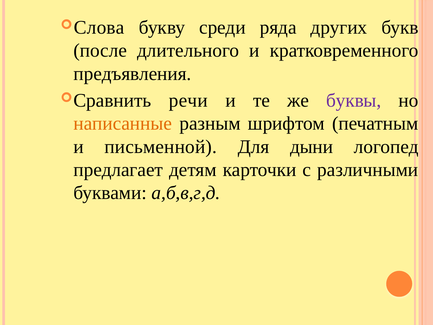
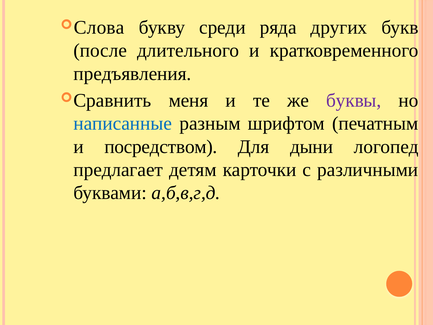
речи: речи -> меня
написанные colour: orange -> blue
письменной: письменной -> посредством
